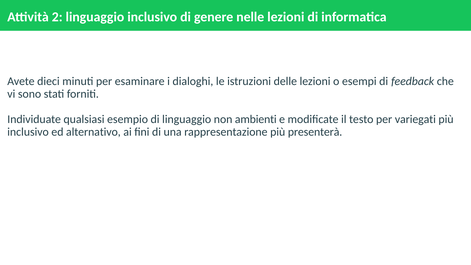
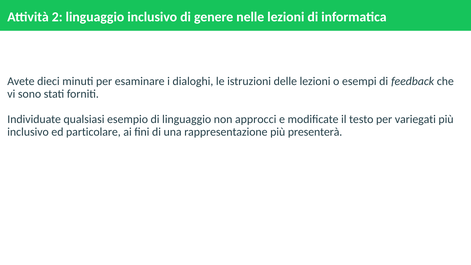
ambienti: ambienti -> approcci
alternativo: alternativo -> particolare
